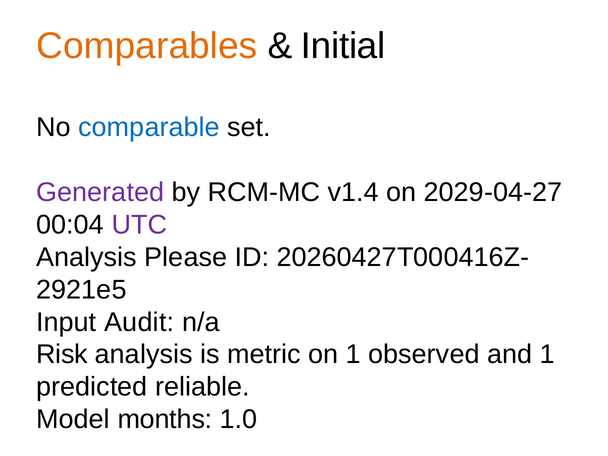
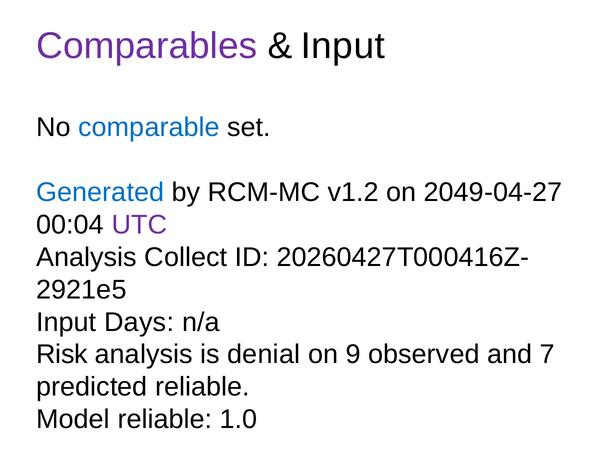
Comparables colour: orange -> purple
Initial at (343, 46): Initial -> Input
Generated colour: purple -> blue
v1.4: v1.4 -> v1.2
2029-04-27: 2029-04-27 -> 2049-04-27
Please: Please -> Collect
Audit: Audit -> Days
metric: metric -> denial
on 1: 1 -> 9
and 1: 1 -> 7
Model months: months -> reliable
